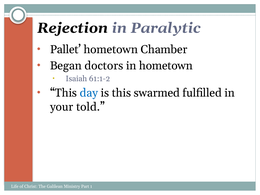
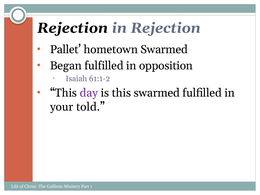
in Paralytic: Paralytic -> Rejection
hometown Chamber: Chamber -> Swarmed
Began doctors: doctors -> fulfilled
in hometown: hometown -> opposition
day colour: blue -> purple
